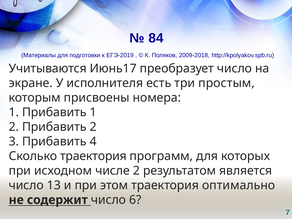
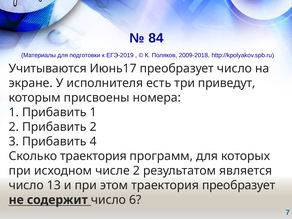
простым: простым -> приведут
траектория оптимально: оптимально -> преобразует
